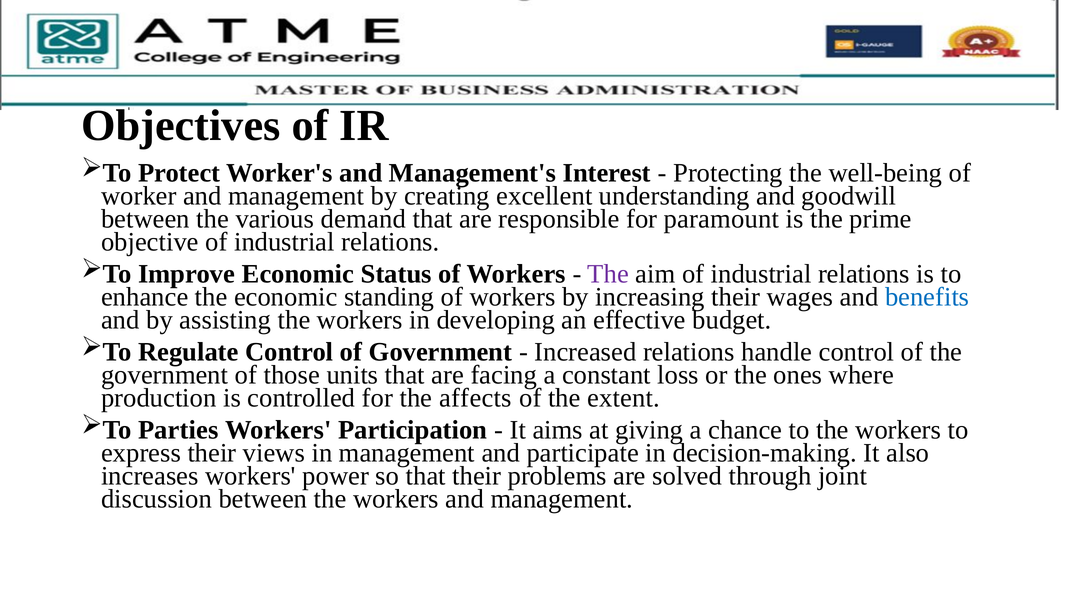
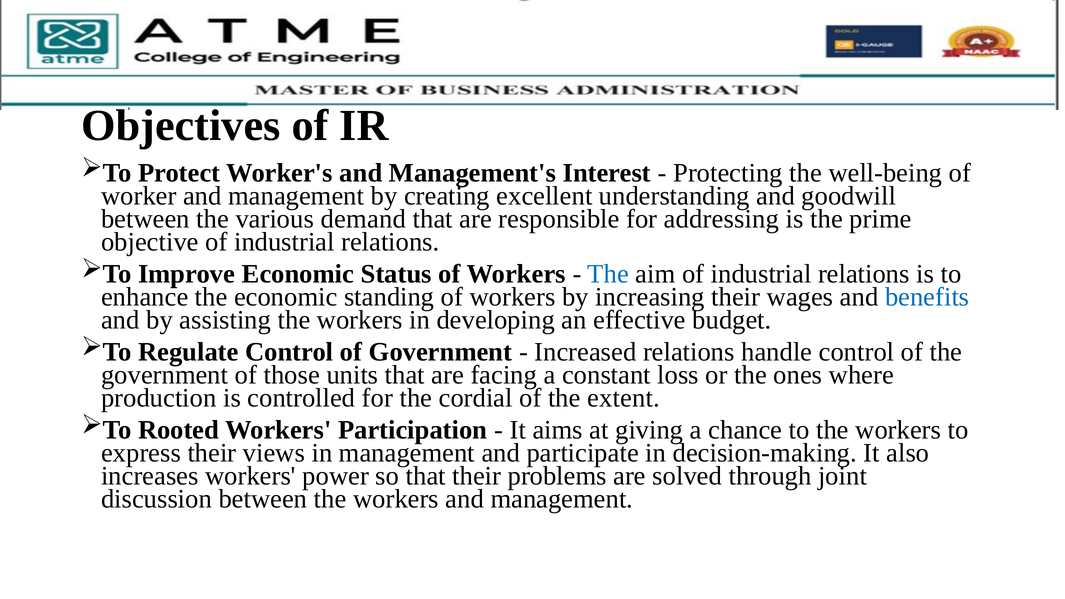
paramount: paramount -> addressing
The at (608, 274) colour: purple -> blue
affects: affects -> cordial
Parties: Parties -> Rooted
